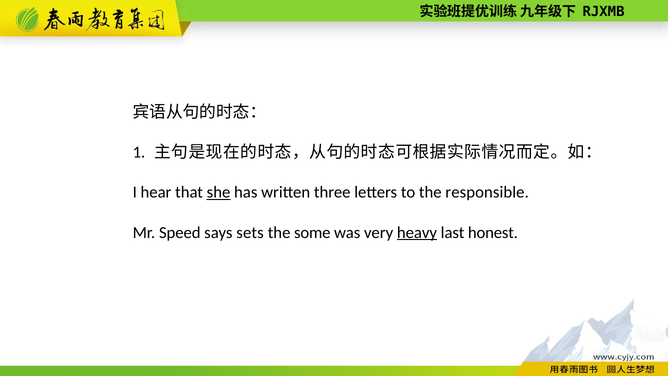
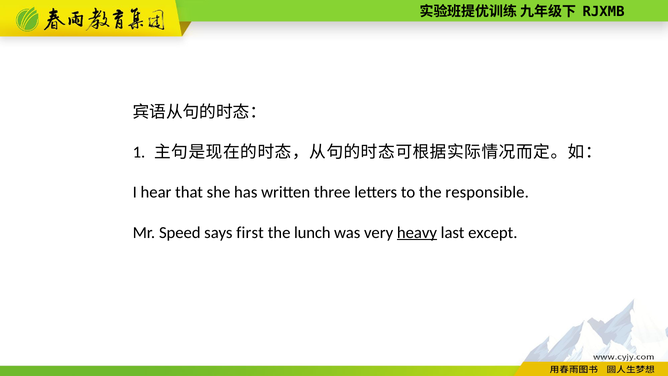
she underline: present -> none
sets: sets -> first
some: some -> lunch
honest: honest -> except
